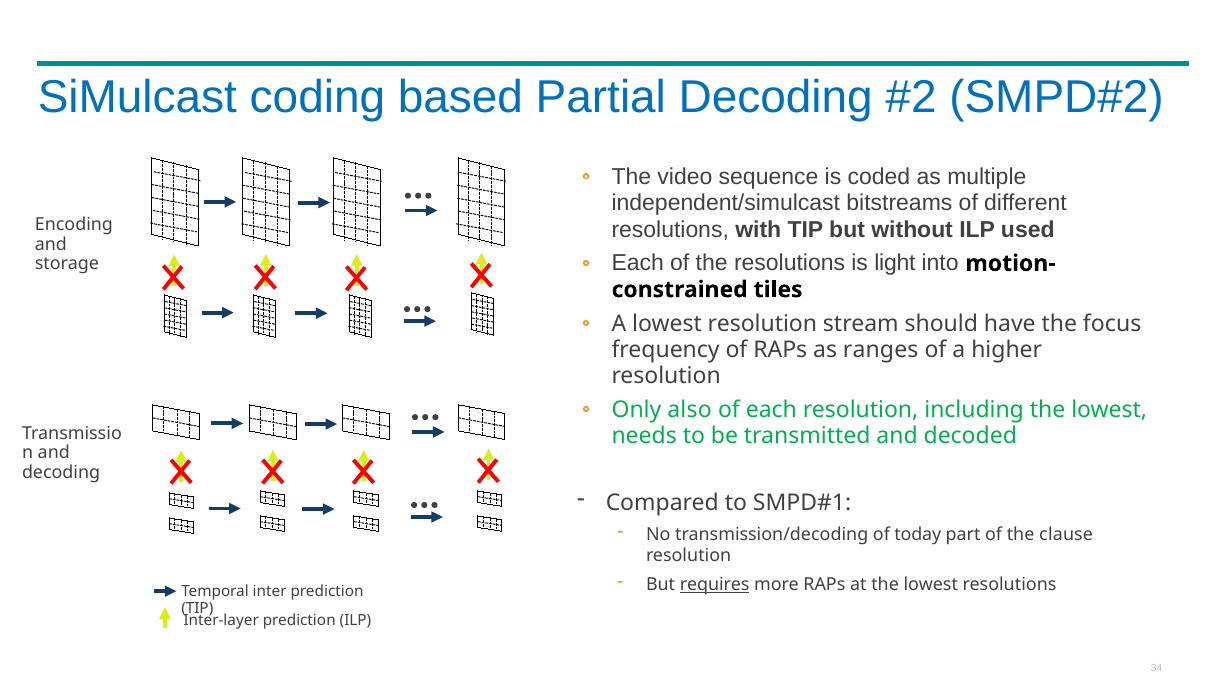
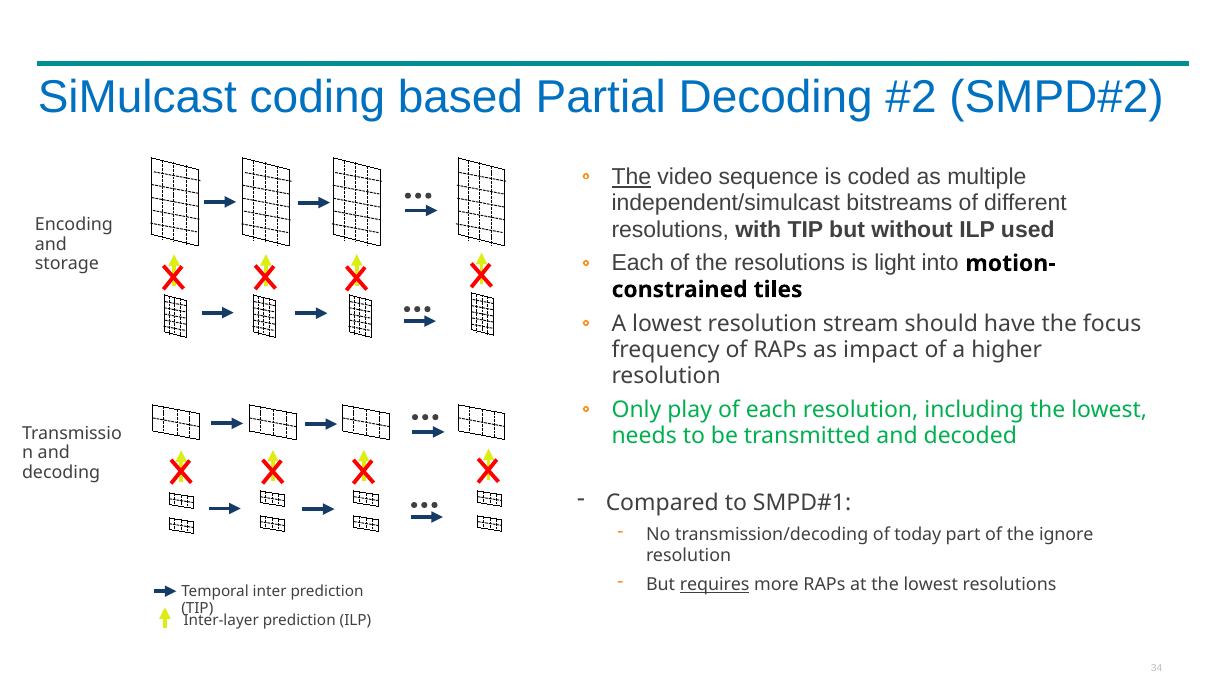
The at (631, 177) underline: none -> present
ranges: ranges -> impact
also: also -> play
clause: clause -> ignore
